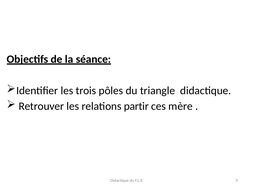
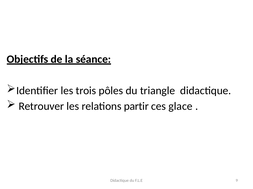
mère: mère -> glace
